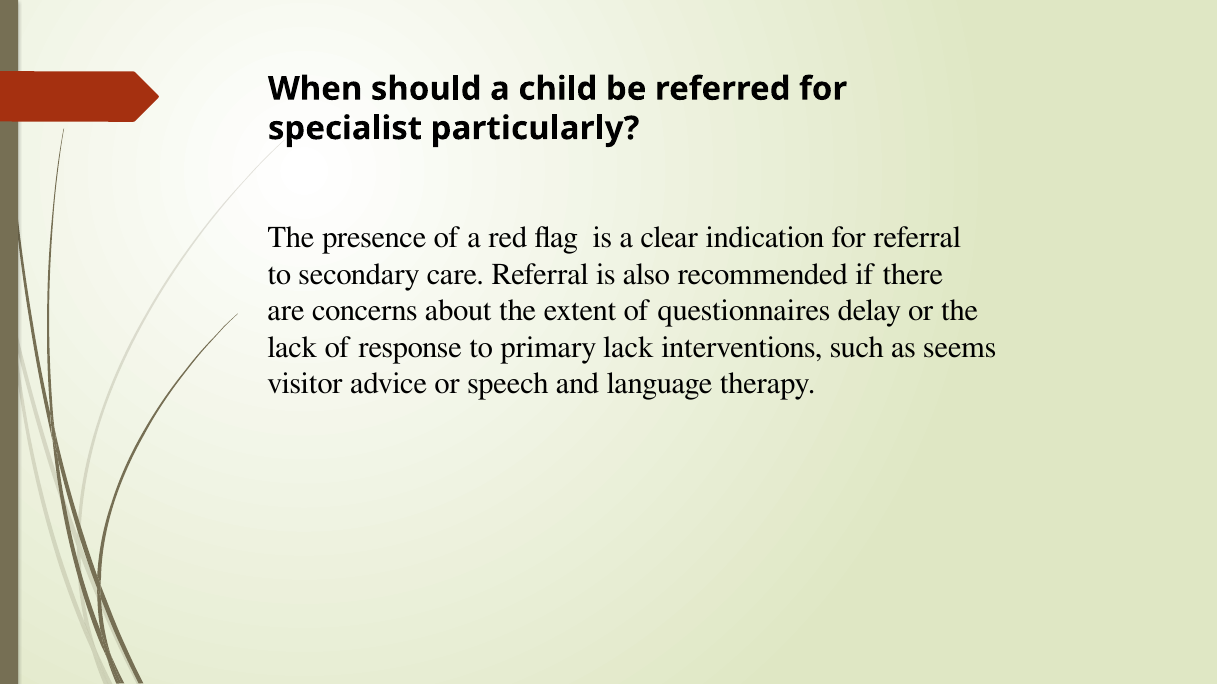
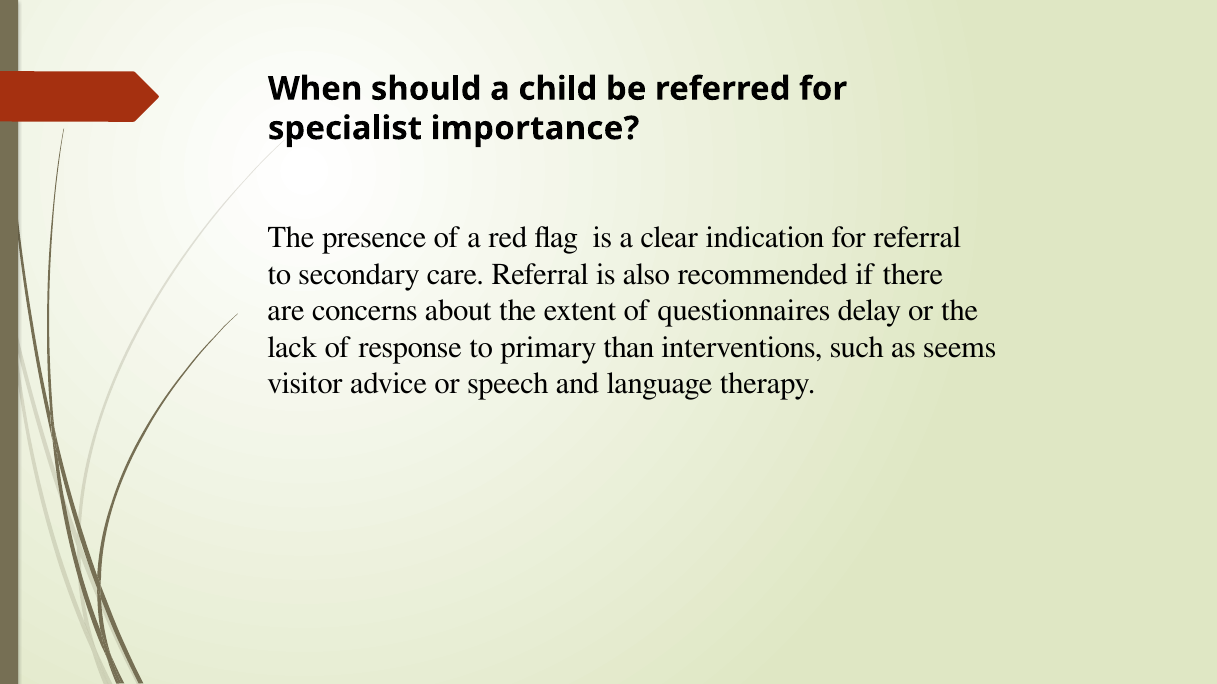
particularly: particularly -> importance
primary lack: lack -> than
